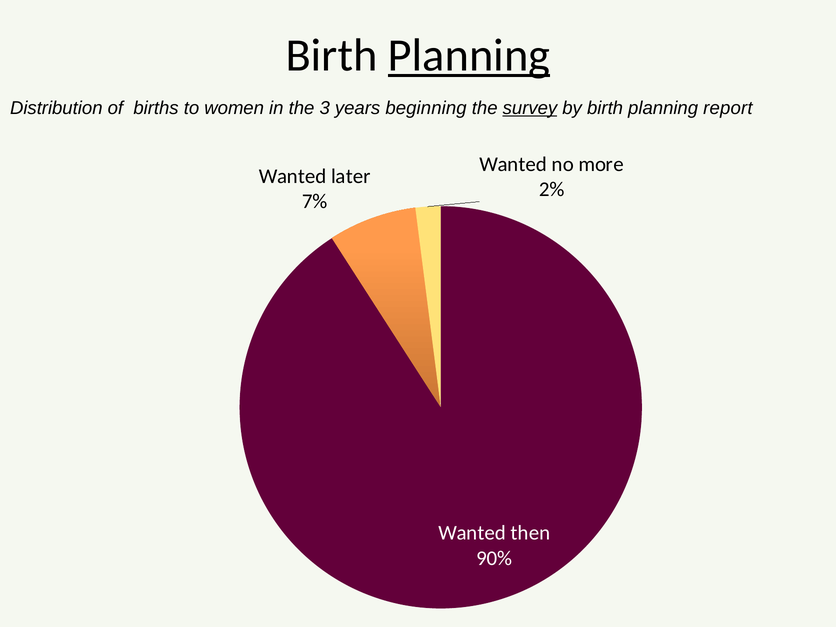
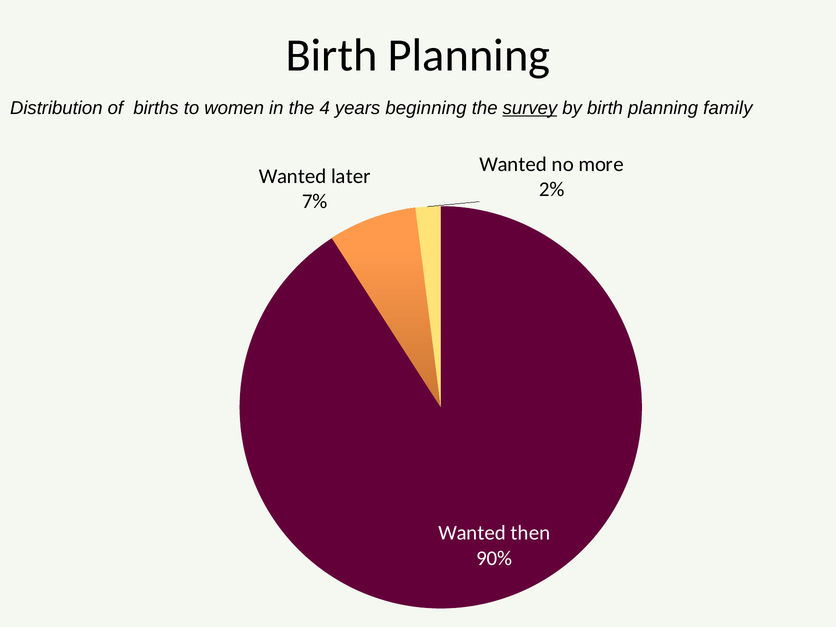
Planning at (469, 55) underline: present -> none
3: 3 -> 4
report: report -> family
